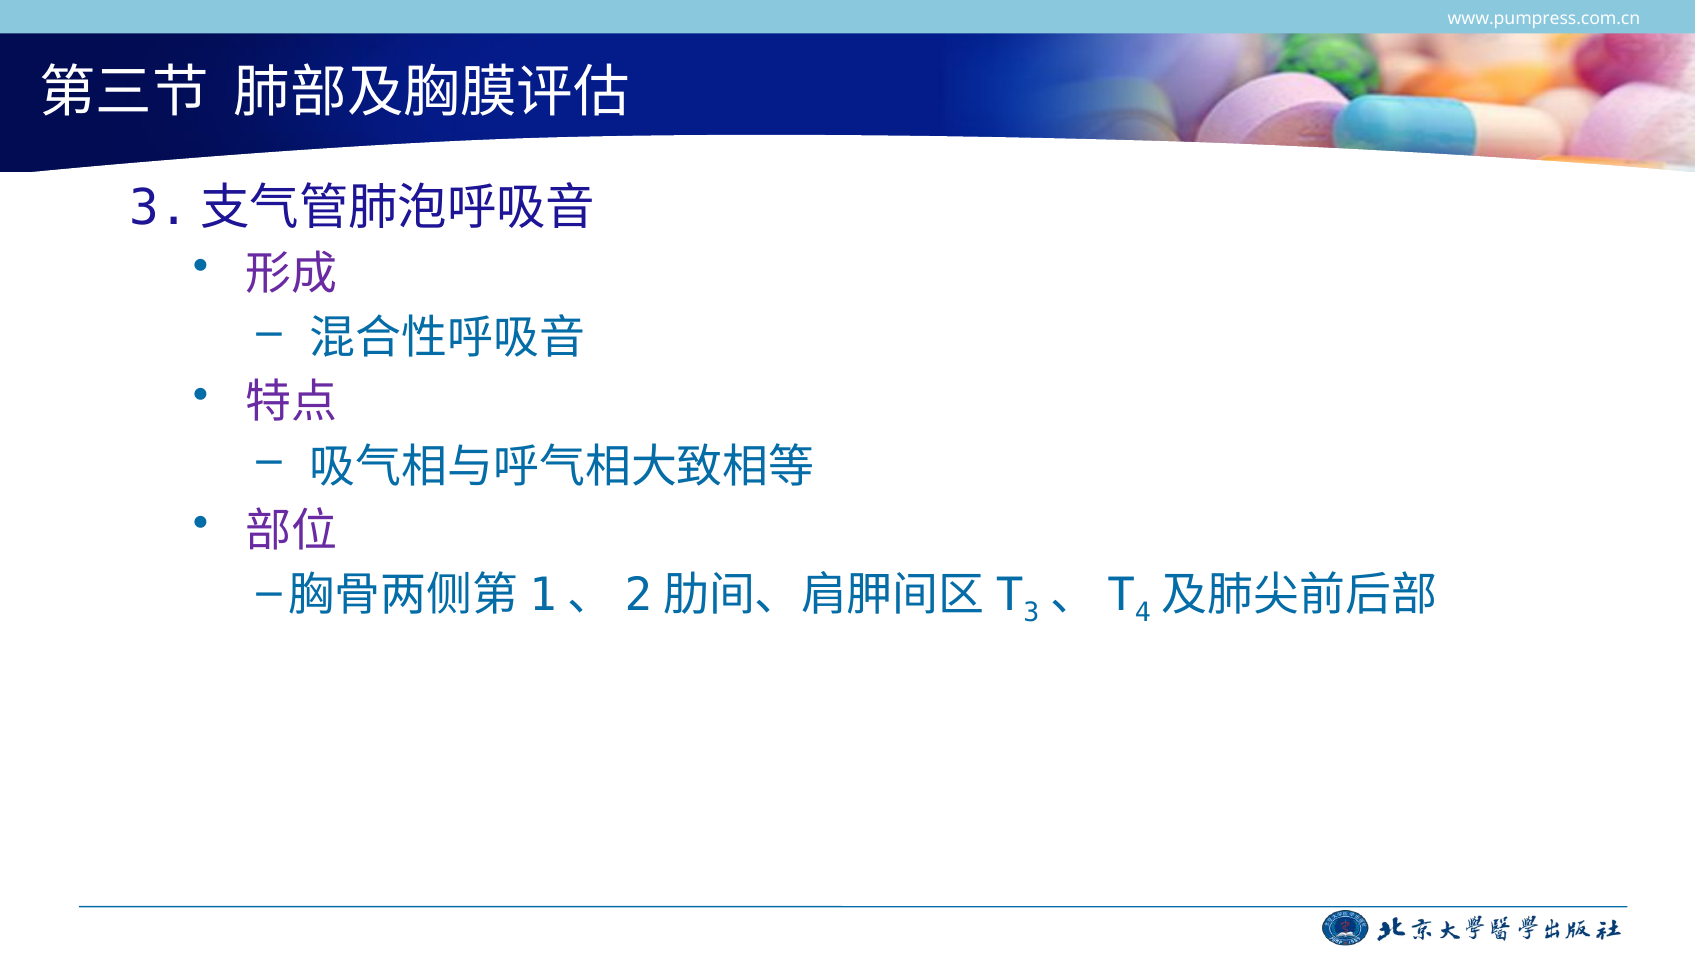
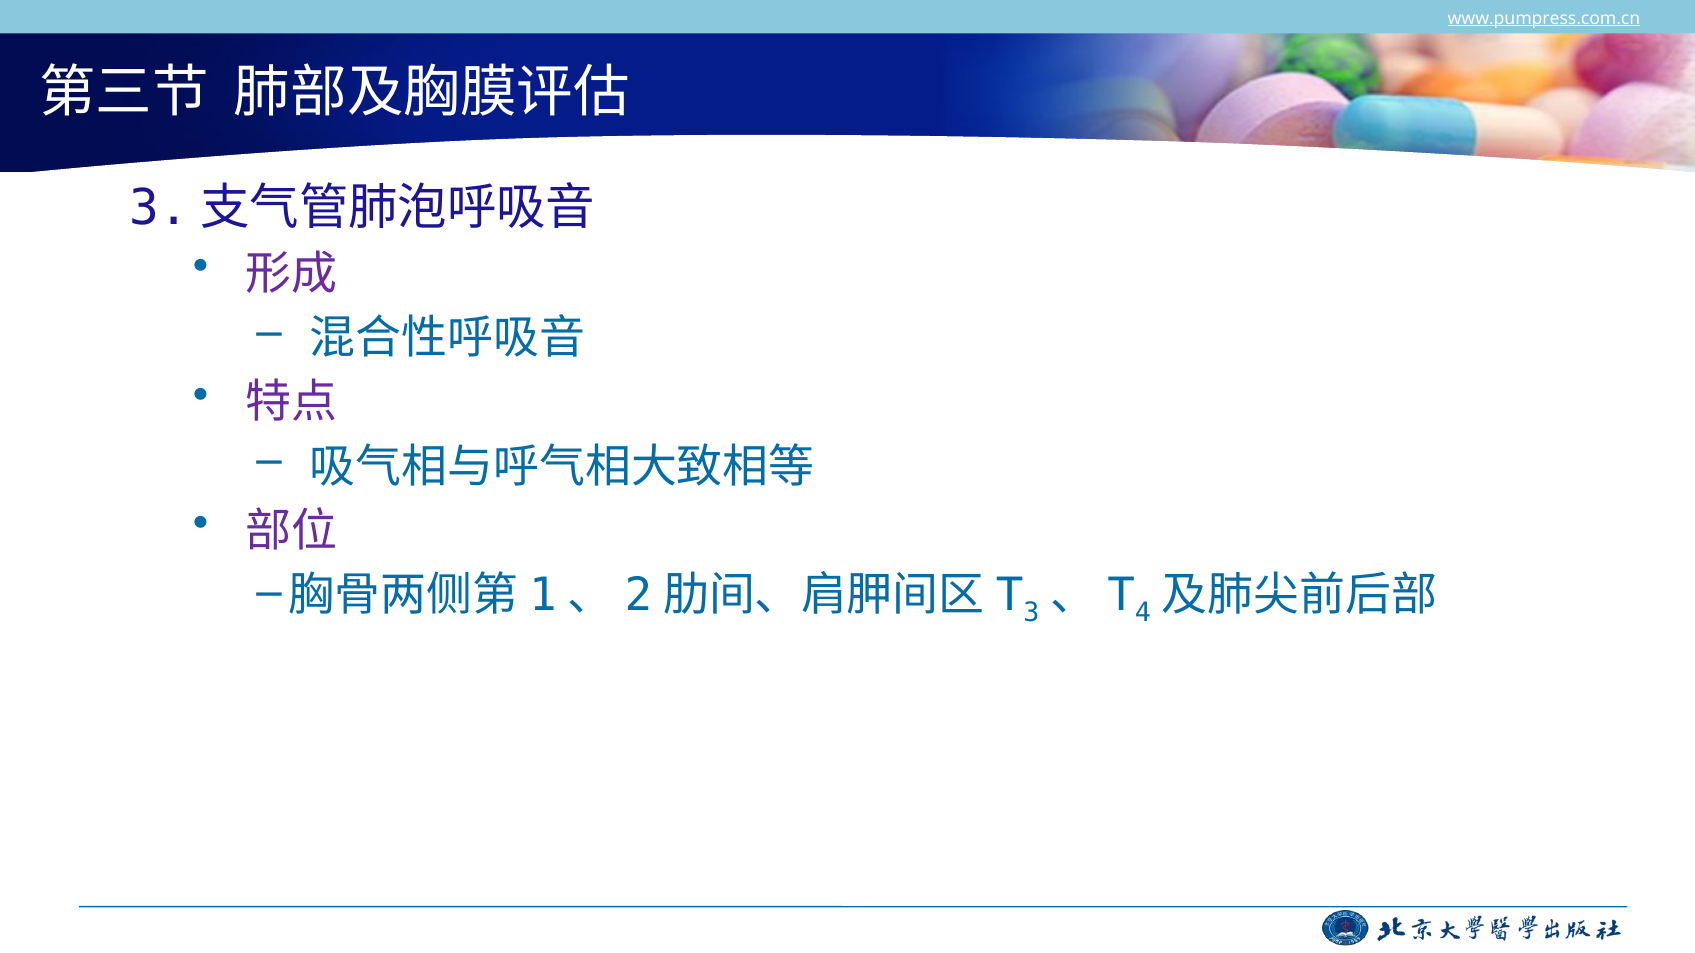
www.pumpress.com.cn underline: none -> present
